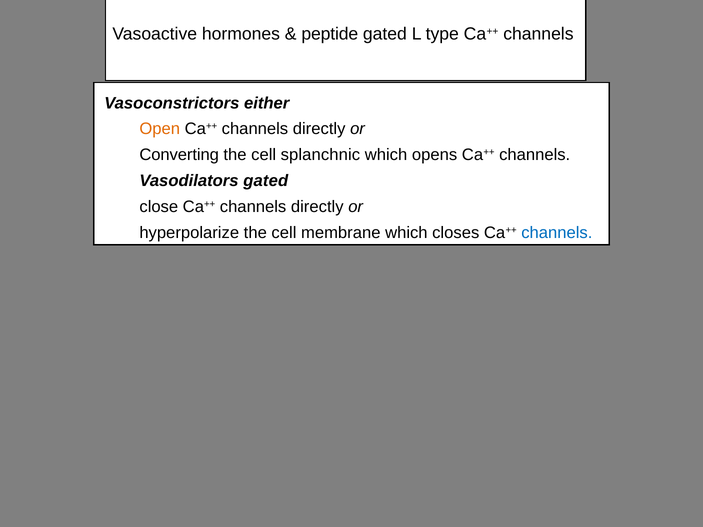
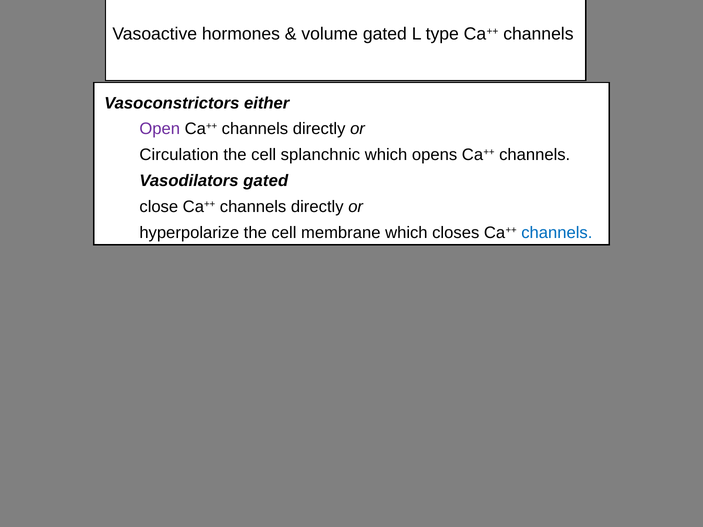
peptide: peptide -> volume
Open colour: orange -> purple
Converting: Converting -> Circulation
